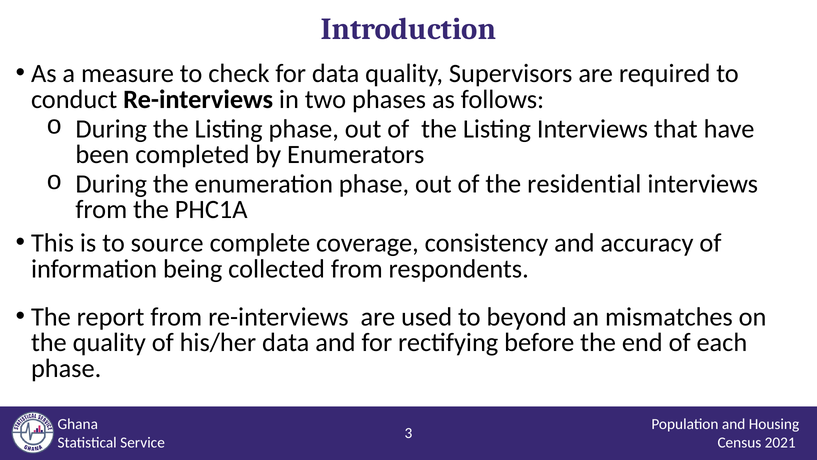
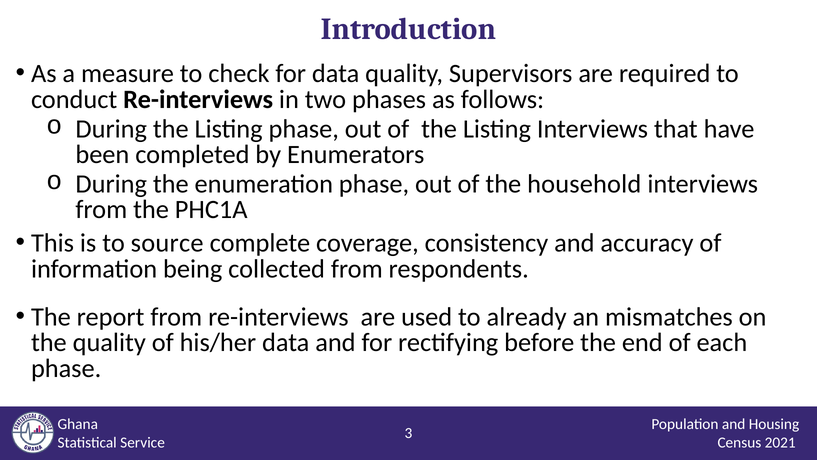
residential: residential -> household
beyond: beyond -> already
